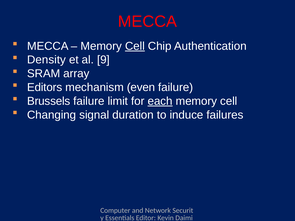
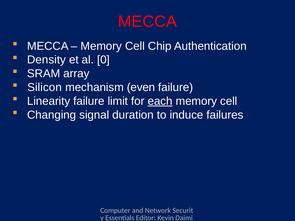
Cell at (135, 46) underline: present -> none
9: 9 -> 0
Editors at (45, 87): Editors -> Silicon
Brussels: Brussels -> Linearity
